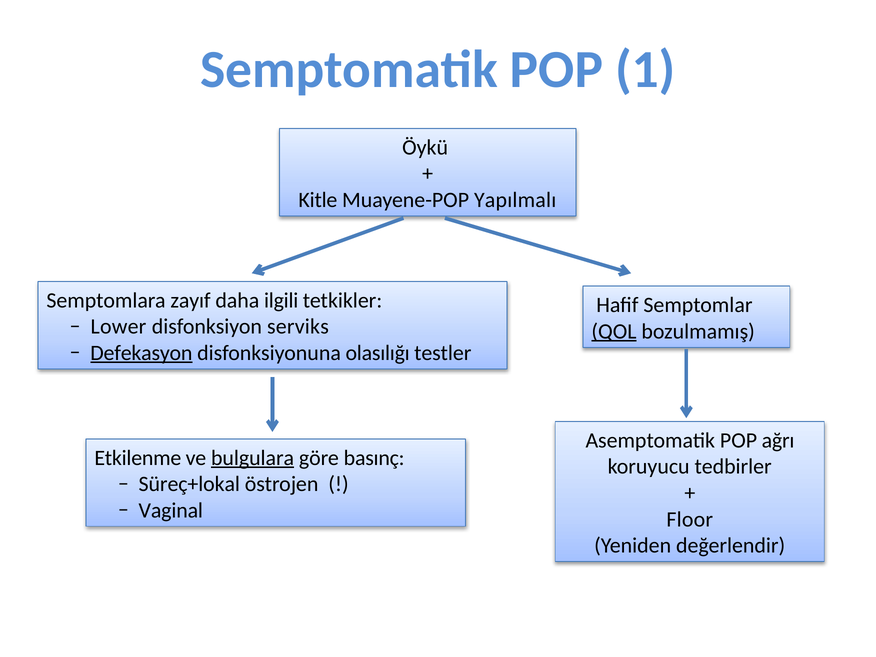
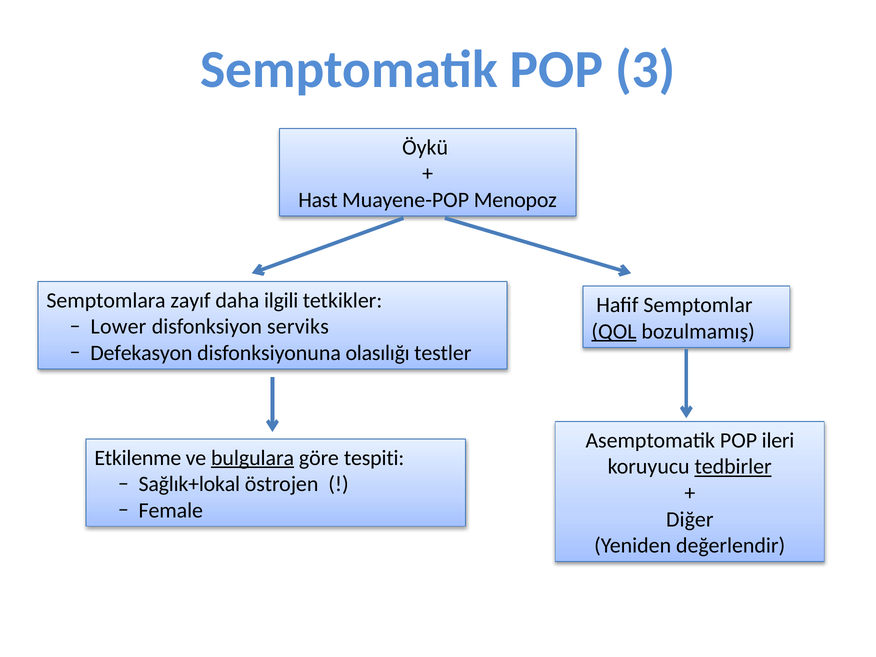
1: 1 -> 3
Kitle: Kitle -> Hast
Yapılmalı: Yapılmalı -> Menopoz
Defekasyon underline: present -> none
ağrı: ağrı -> ileri
basınç: basınç -> tespiti
tedbirler underline: none -> present
Süreç+lokal: Süreç+lokal -> Sağlık+lokal
Vaginal: Vaginal -> Female
Floor: Floor -> Diğer
